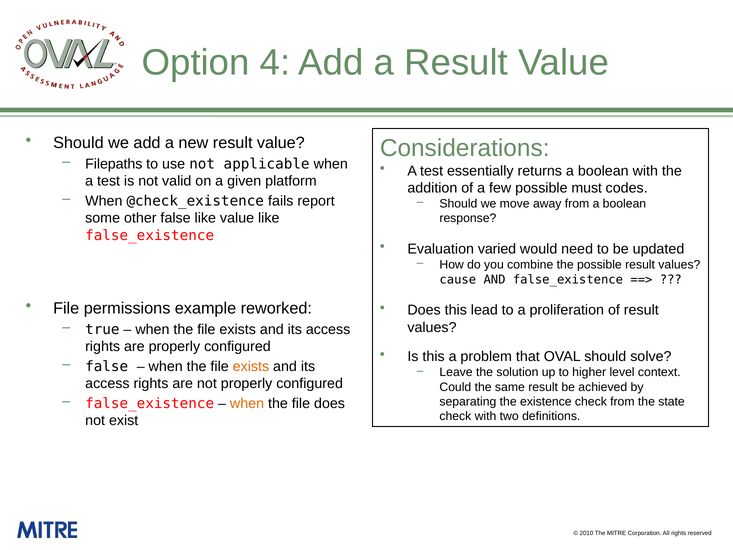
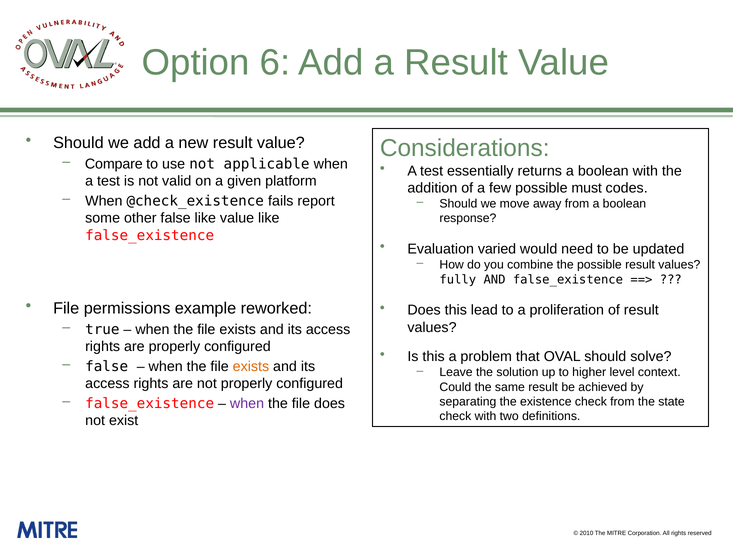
4: 4 -> 6
Filepaths: Filepaths -> Compare
cause: cause -> fully
when at (247, 403) colour: orange -> purple
